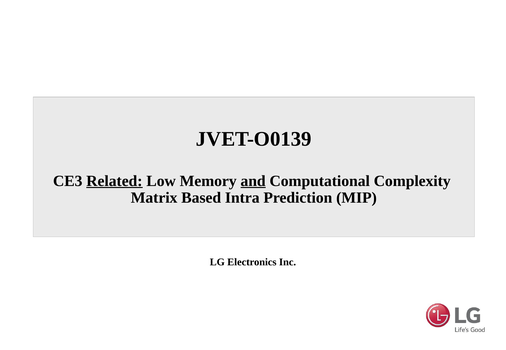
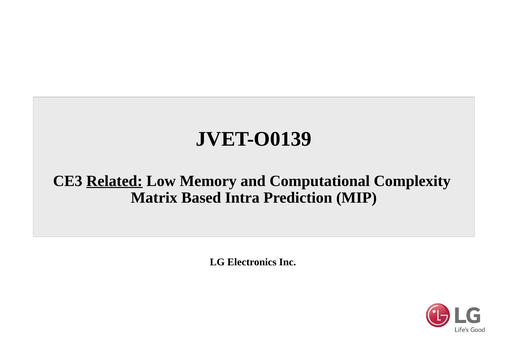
and underline: present -> none
